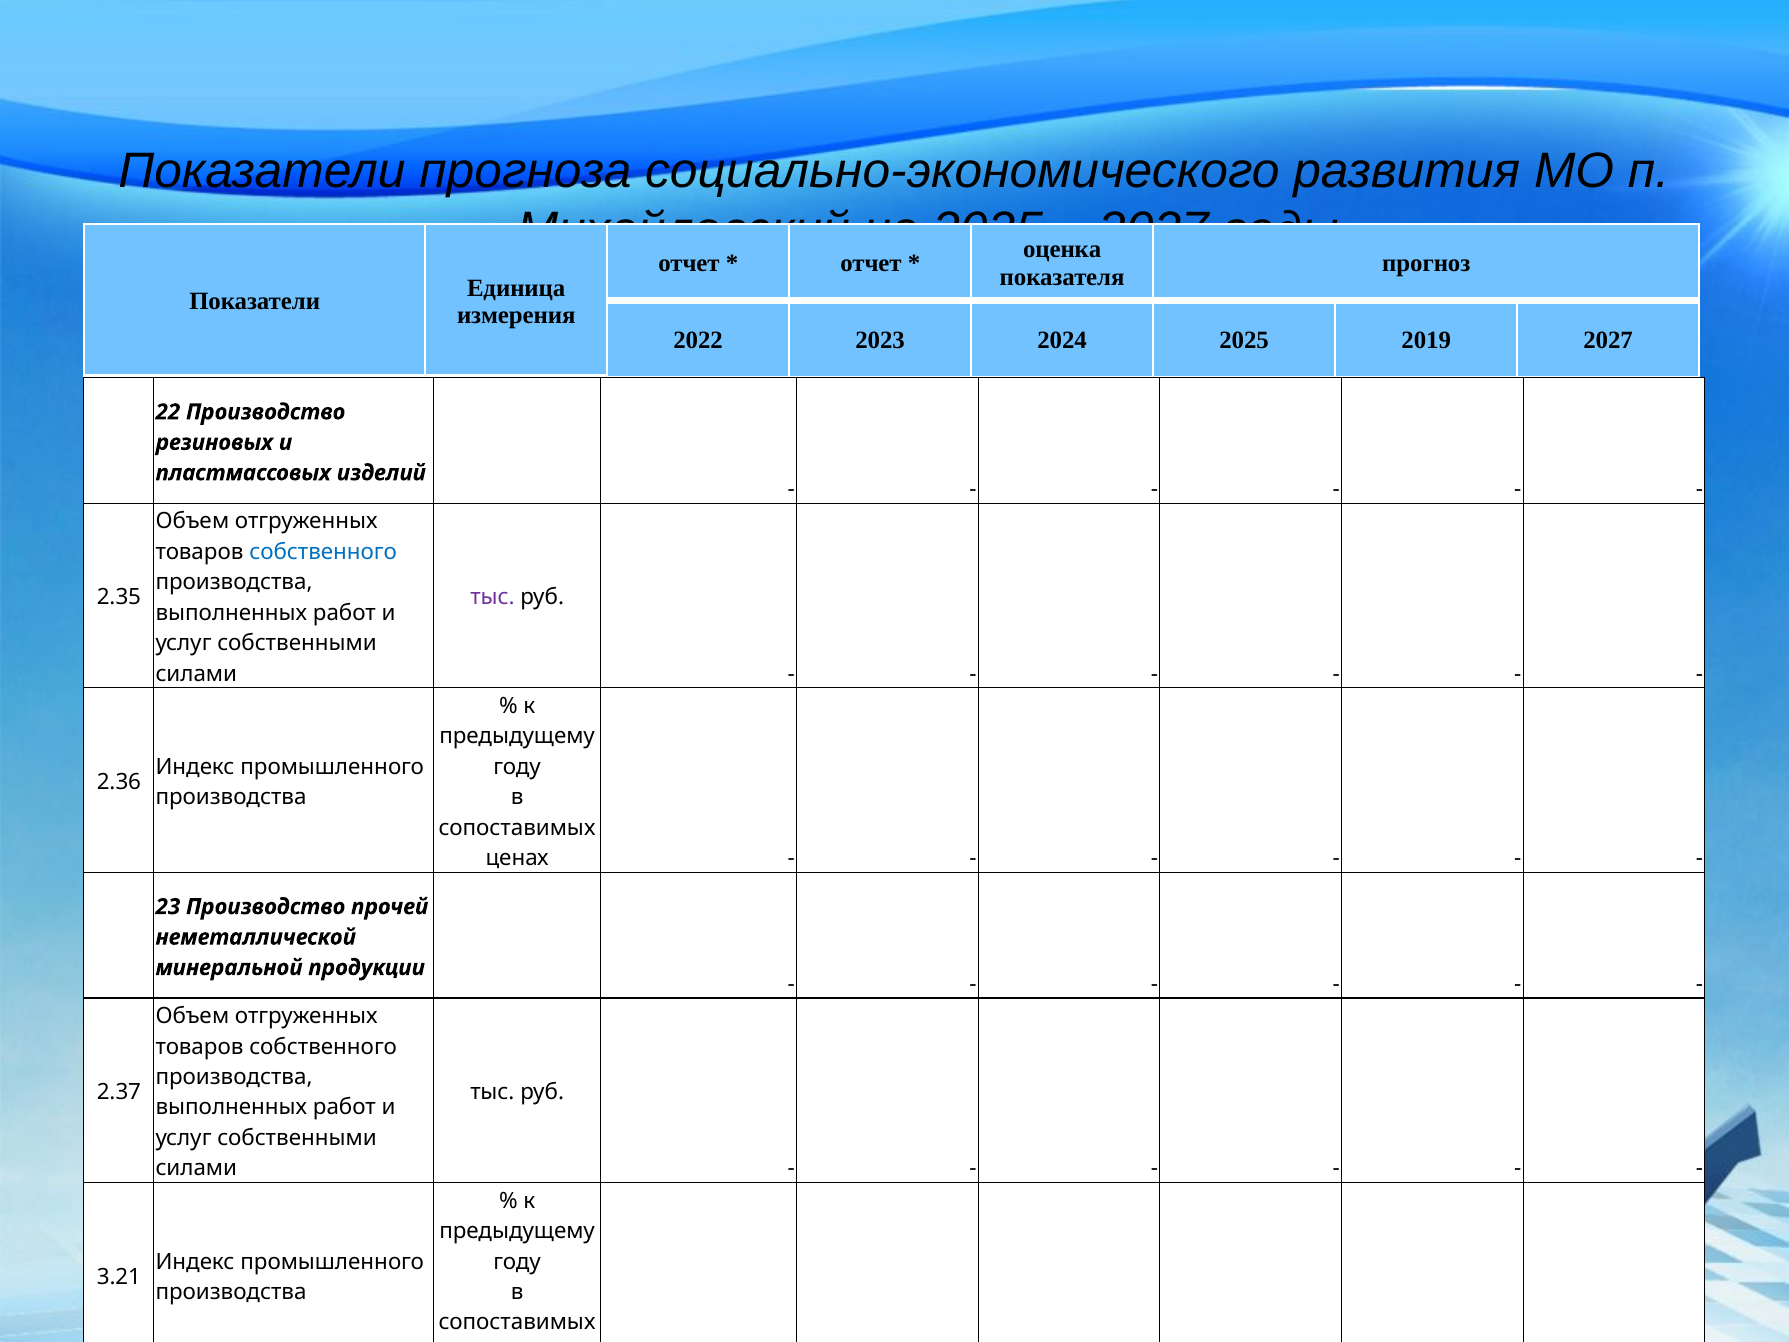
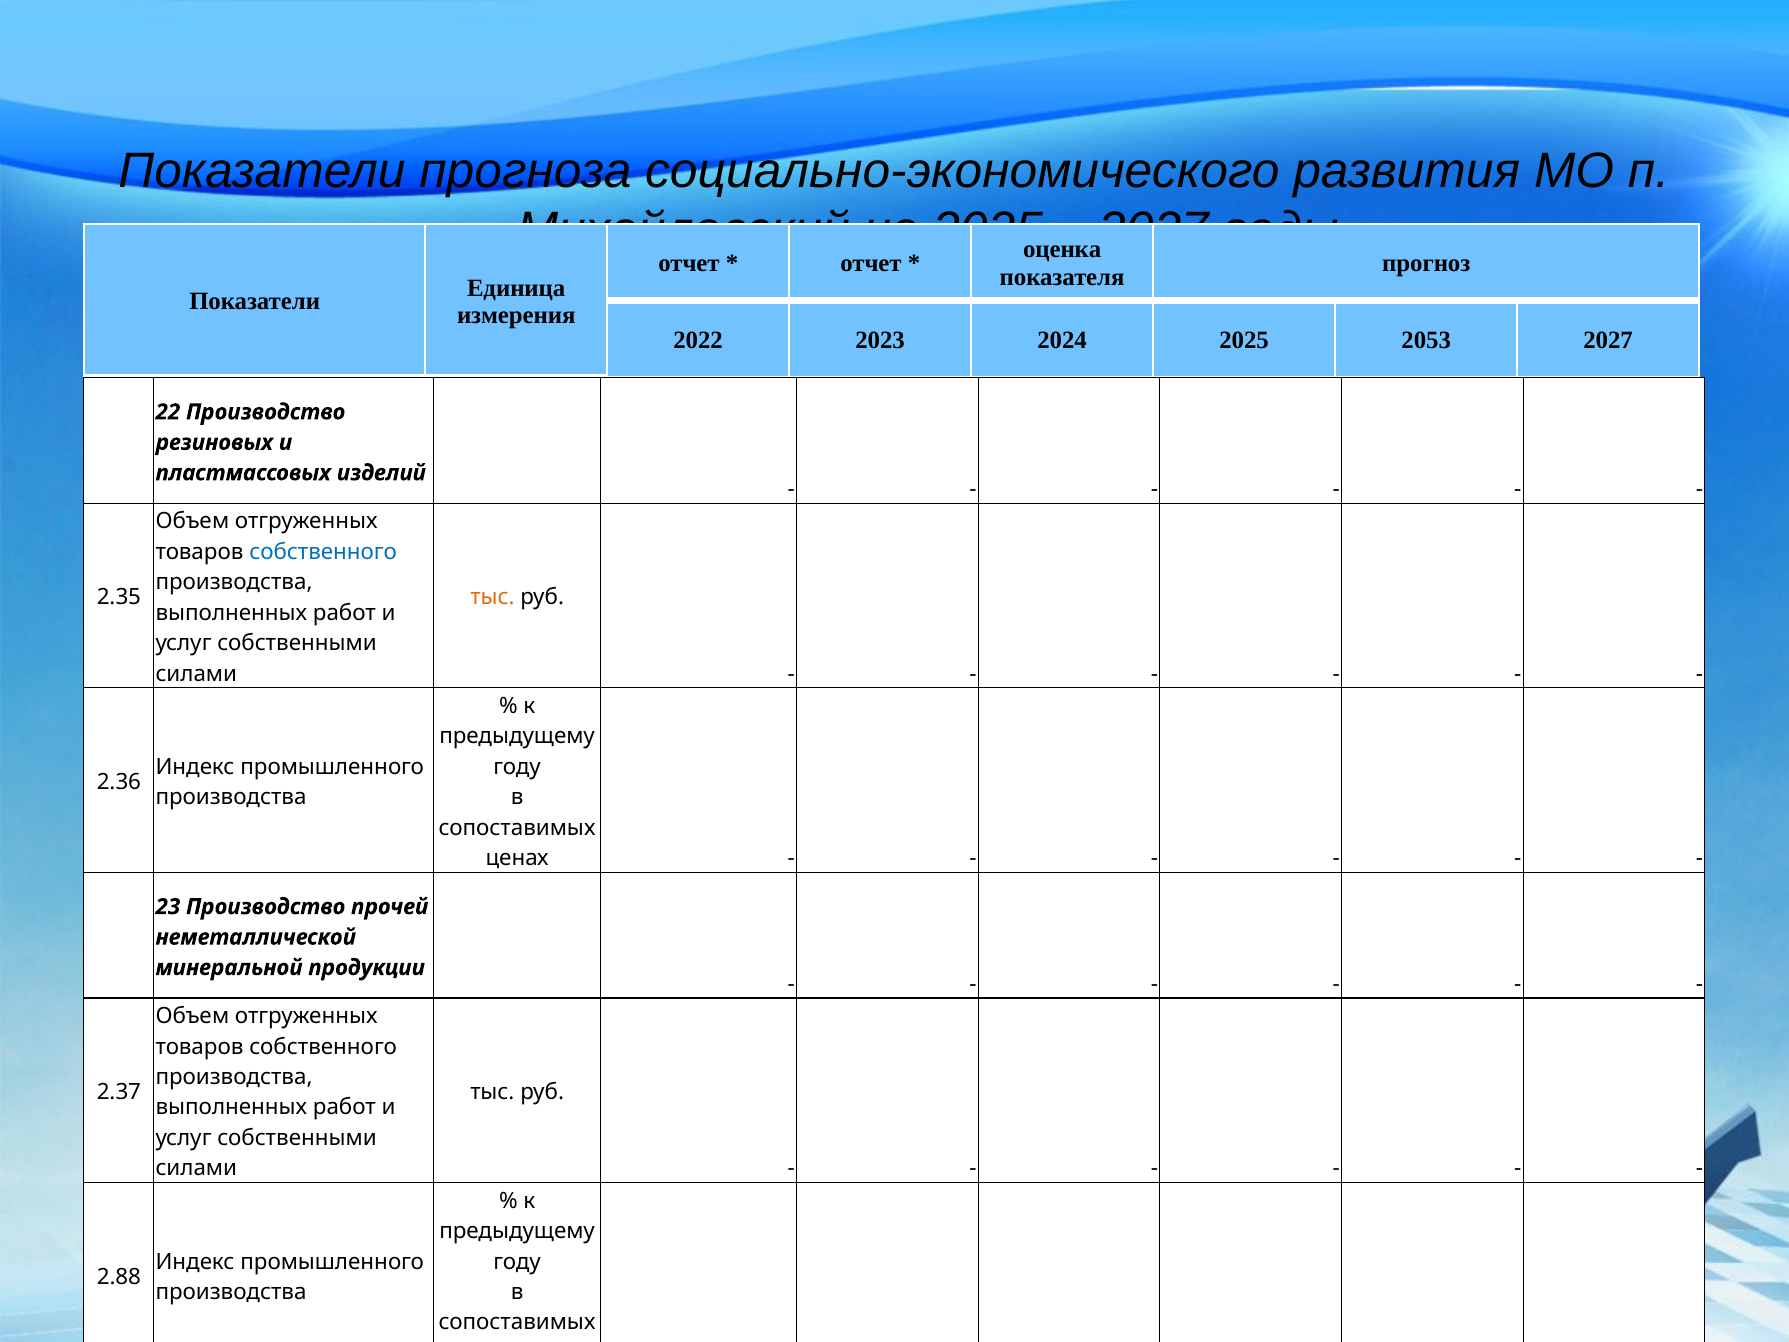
2019: 2019 -> 2053
тыс at (492, 597) colour: purple -> orange
3.21: 3.21 -> 2.88
